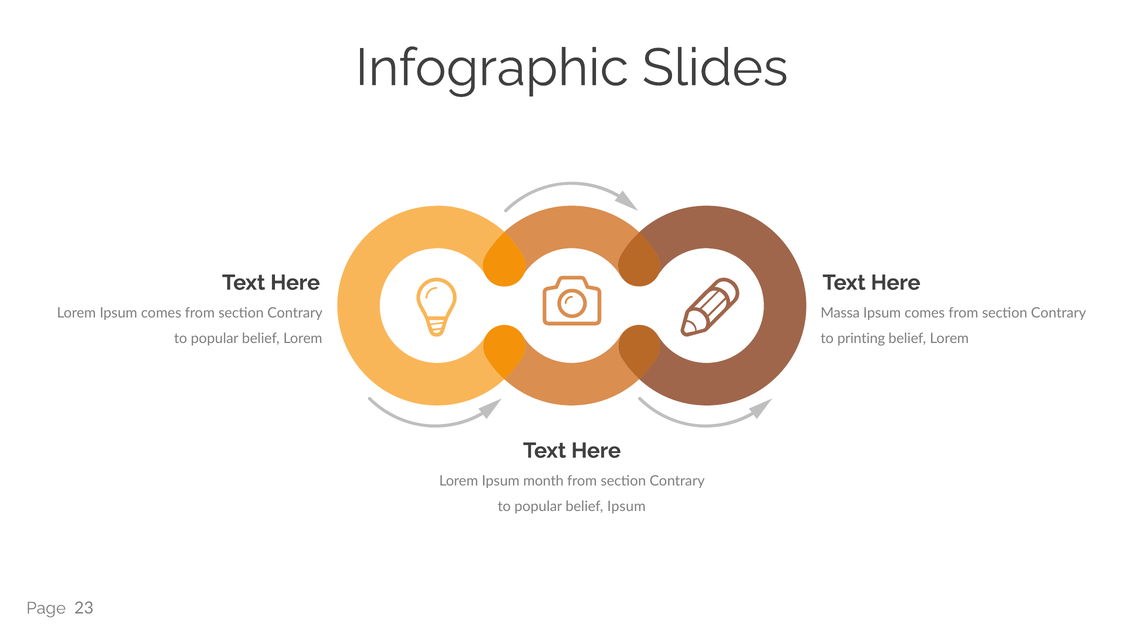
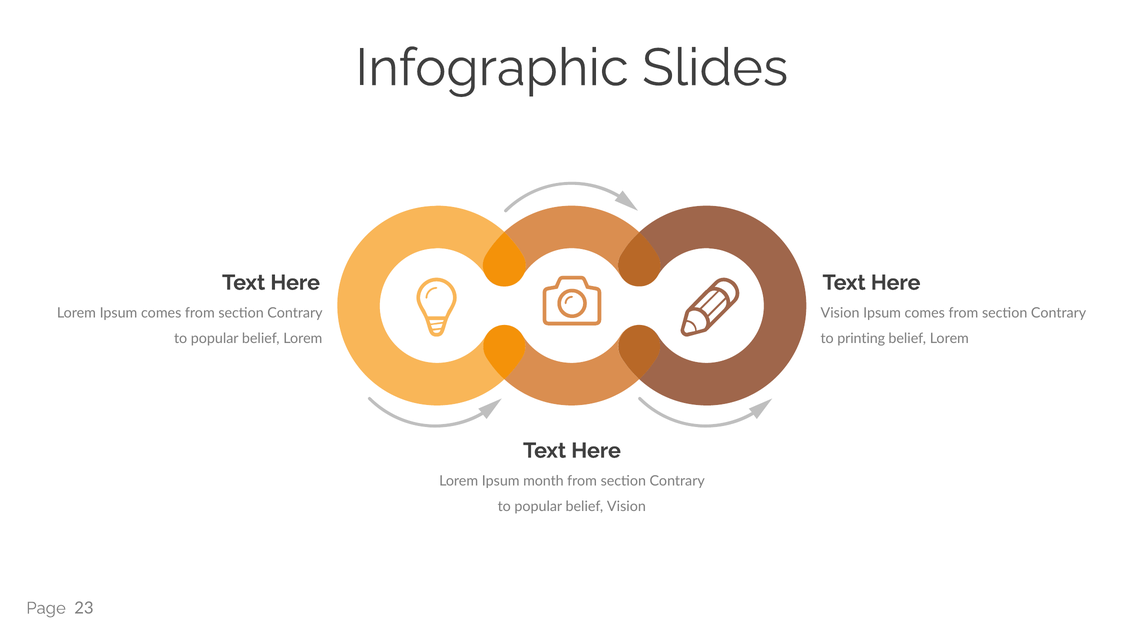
Massa at (840, 313): Massa -> Vision
belief Ipsum: Ipsum -> Vision
